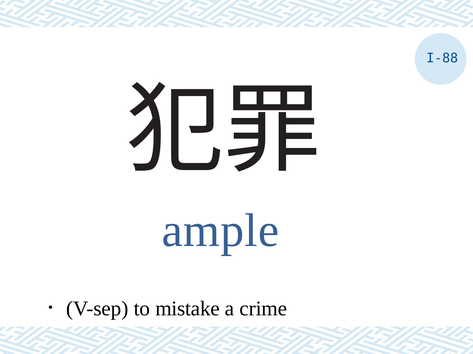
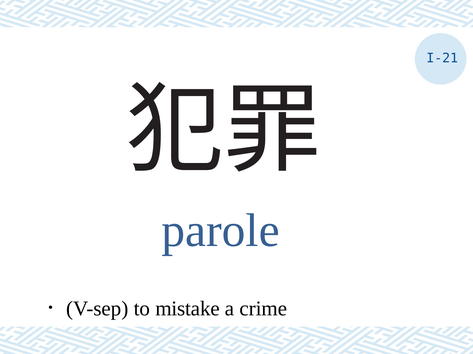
I-88: I-88 -> I-21
ample: ample -> parole
